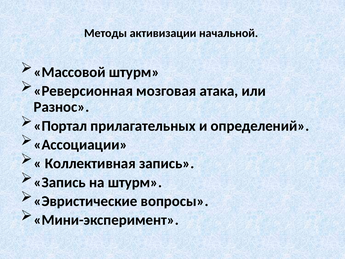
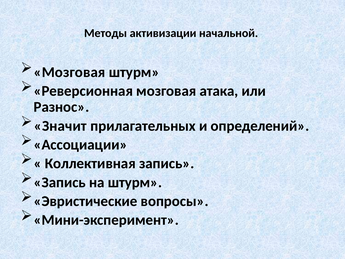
Массовой at (70, 72): Массовой -> Мозговая
Портал: Портал -> Значит
